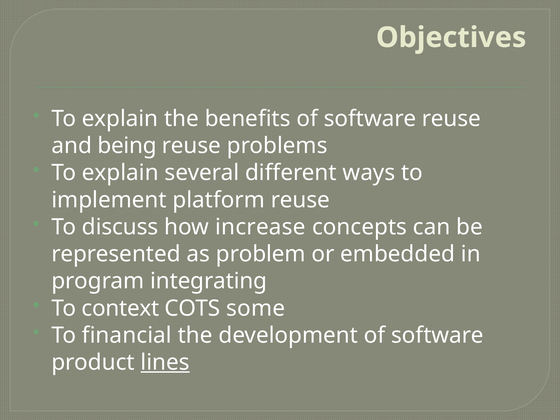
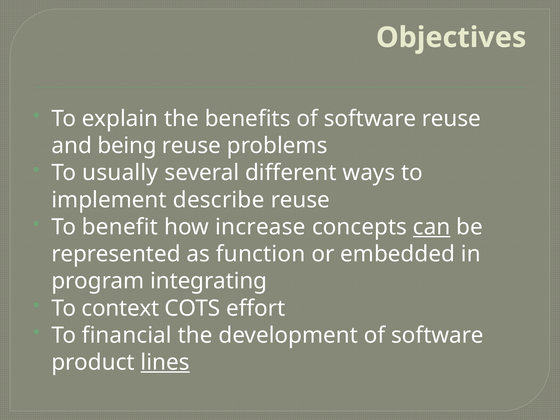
explain at (120, 173): explain -> usually
platform: platform -> describe
discuss: discuss -> benefit
can underline: none -> present
problem: problem -> function
some: some -> effort
